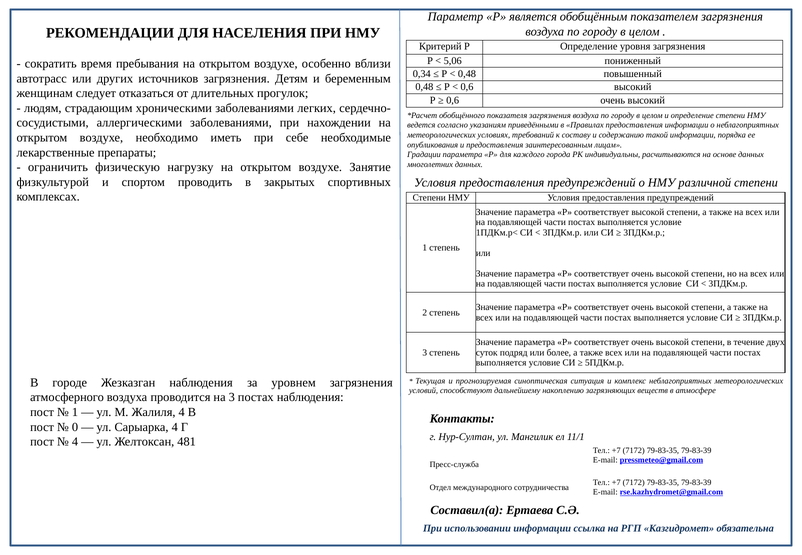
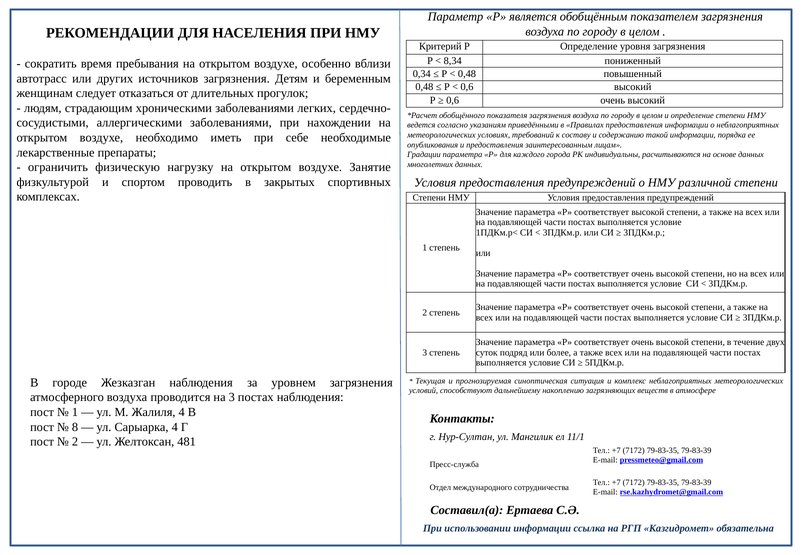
5,06: 5,06 -> 8,34
0: 0 -> 8
4 at (75, 442): 4 -> 2
